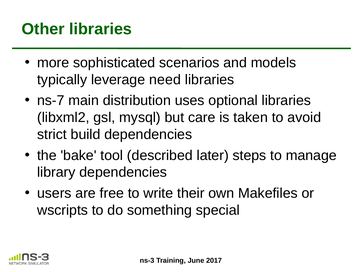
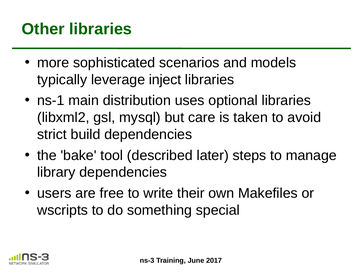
need: need -> inject
ns-7: ns-7 -> ns-1
